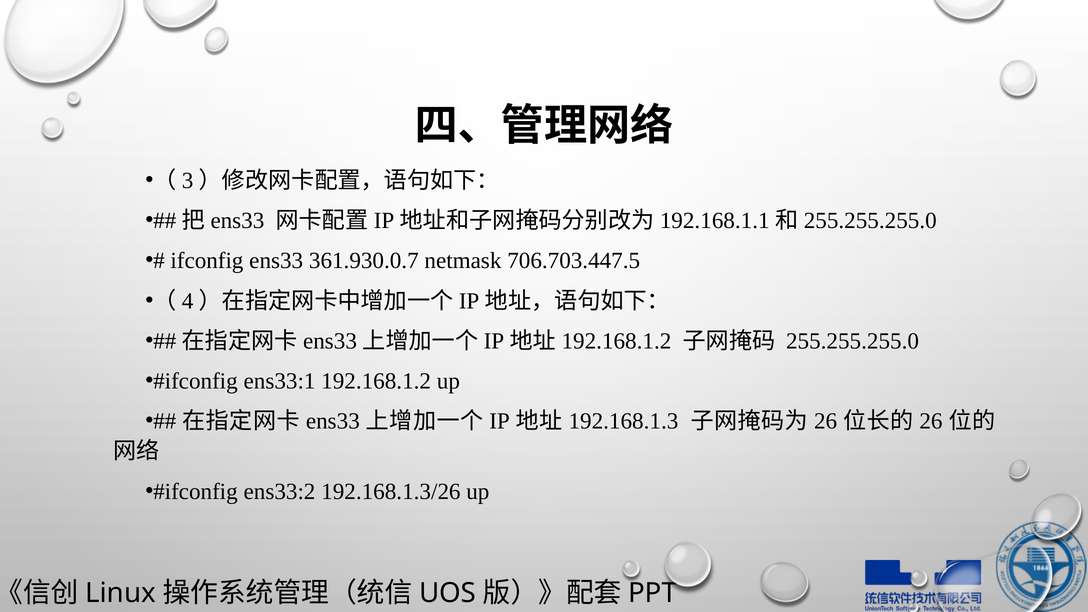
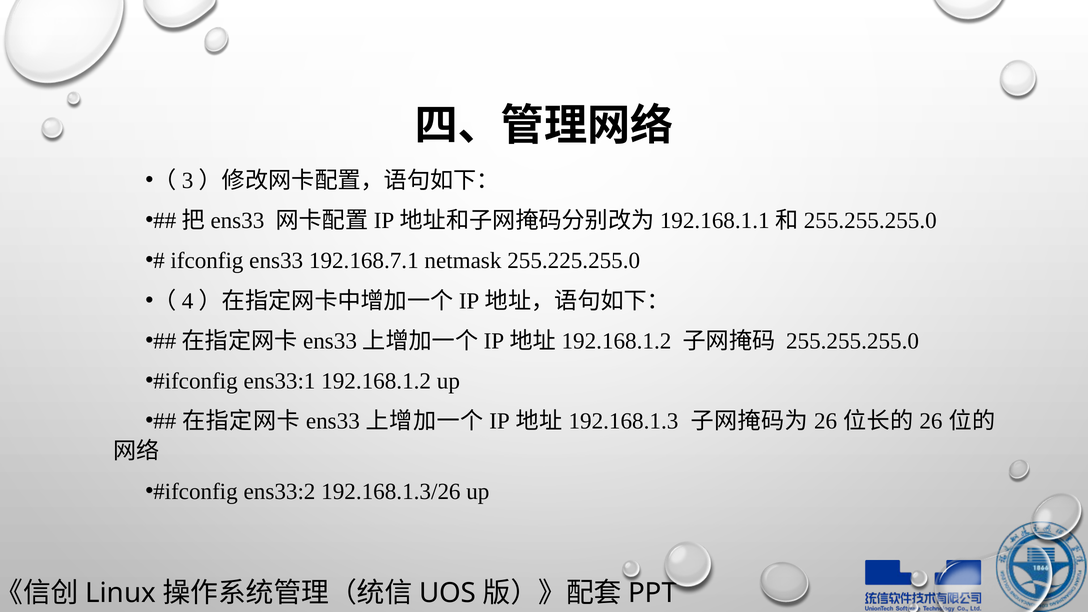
361.930.0.7: 361.930.0.7 -> 192.168.7.1
706.703.447.5: 706.703.447.5 -> 255.225.255.0
